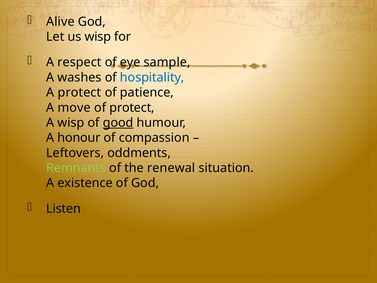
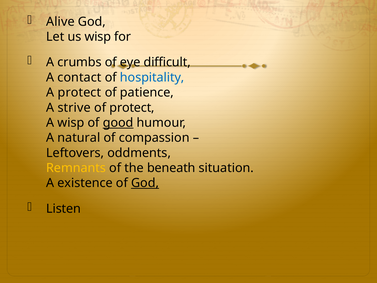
respect: respect -> crumbs
sample: sample -> difficult
washes: washes -> contact
move: move -> strive
honour: honour -> natural
Remnants colour: light green -> yellow
renewal: renewal -> beneath
God at (145, 183) underline: none -> present
